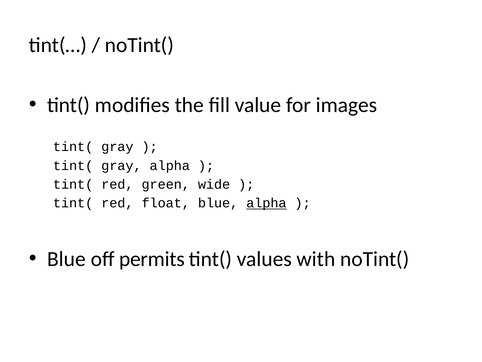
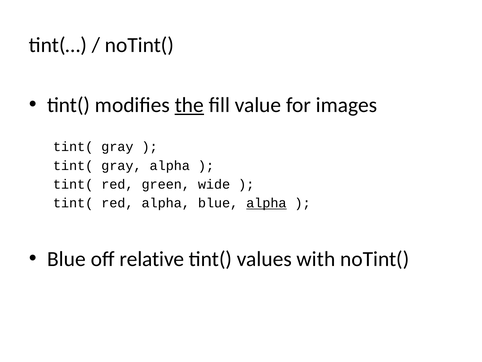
the underline: none -> present
red float: float -> alpha
permits: permits -> relative
